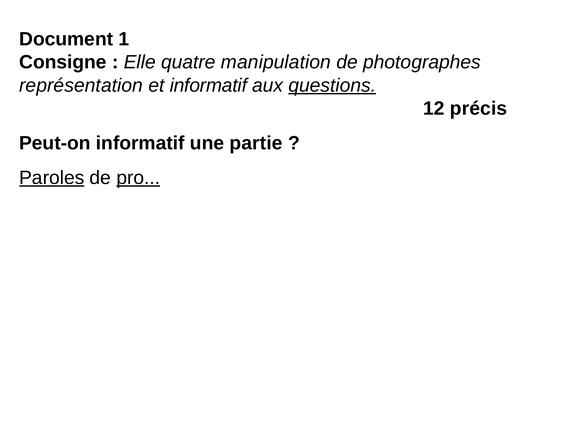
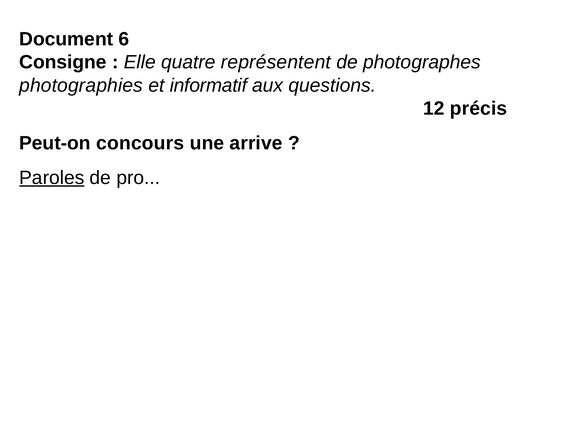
1: 1 -> 6
manipulation: manipulation -> représentent
représentation: représentation -> photographies
questions underline: present -> none
Peut-on informatif: informatif -> concours
partie: partie -> arrive
pro underline: present -> none
